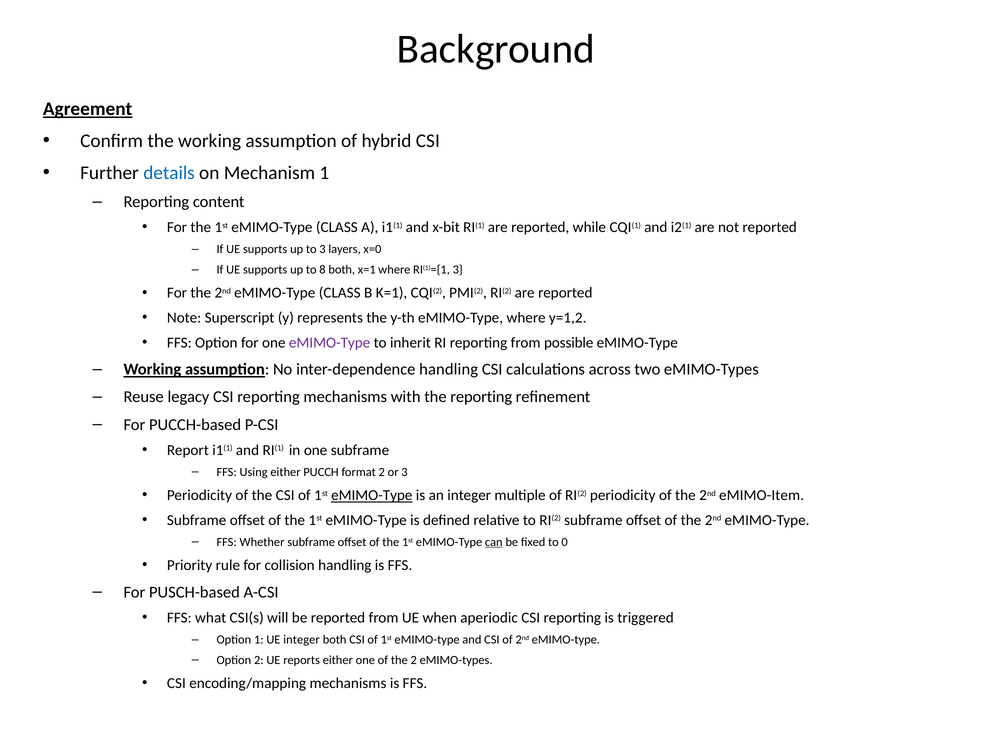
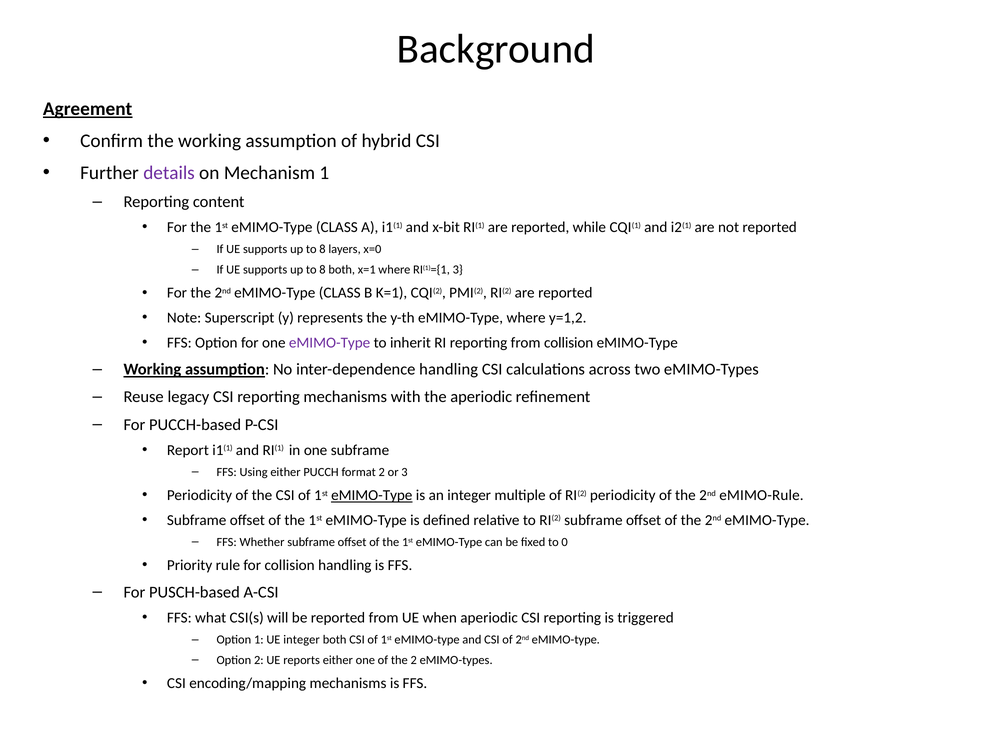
details colour: blue -> purple
3 at (322, 249): 3 -> 8
from possible: possible -> collision
the reporting: reporting -> aperiodic
eMIMO-Item: eMIMO-Item -> eMIMO-Rule
can underline: present -> none
